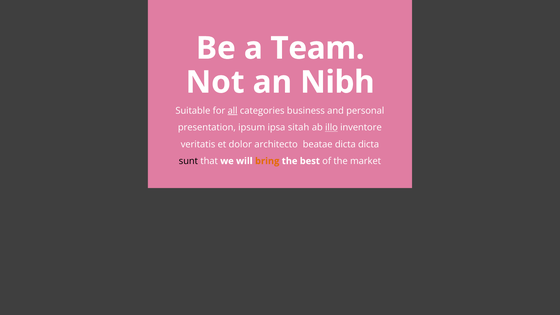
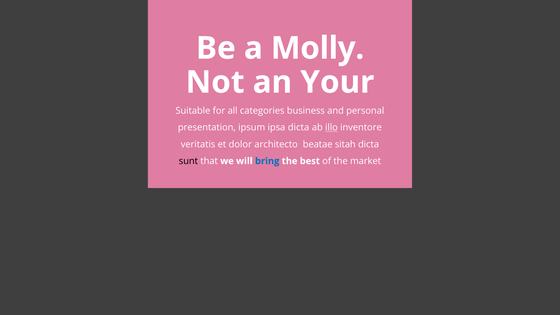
Team: Team -> Molly
Nibh: Nibh -> Your
all underline: present -> none
ipsa sitah: sitah -> dicta
beatae dicta: dicta -> sitah
bring colour: orange -> blue
